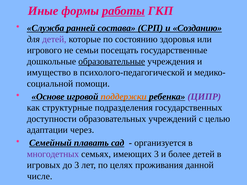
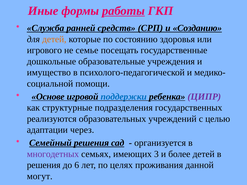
состава: состава -> средств
детей at (54, 39) colour: purple -> orange
семьи: семьи -> семье
образовательные underline: present -> none
поддержки colour: orange -> blue
доступности: доступности -> реализуются
Семейный плавать: плавать -> решения
игровых at (44, 165): игровых -> решения
до 3: 3 -> 6
числе: числе -> могут
